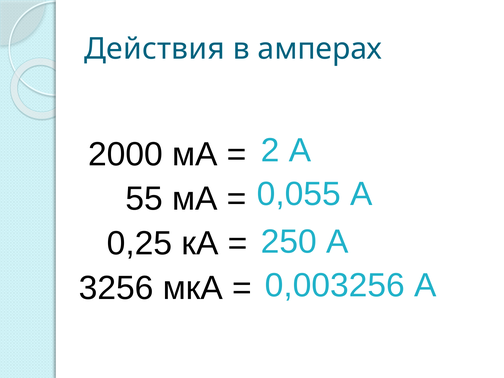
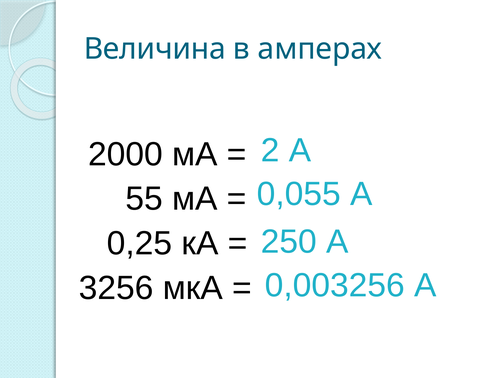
Действия: Действия -> Величина
